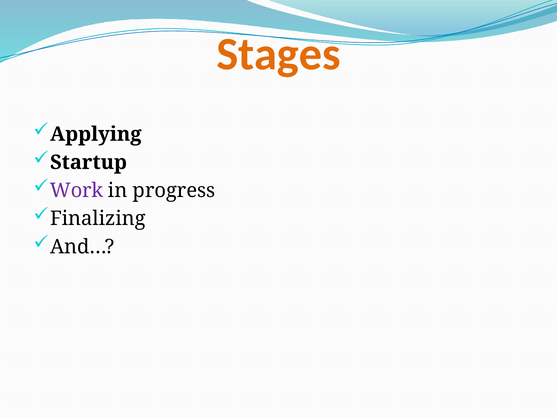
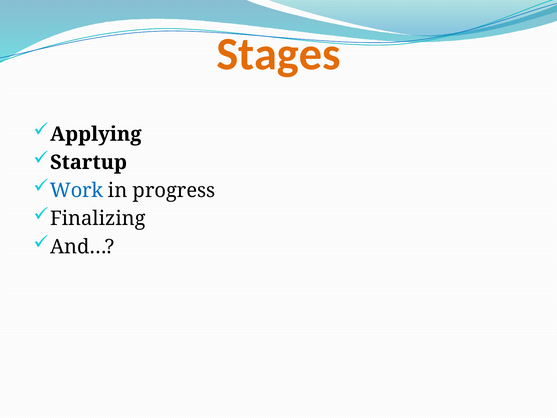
Work colour: purple -> blue
